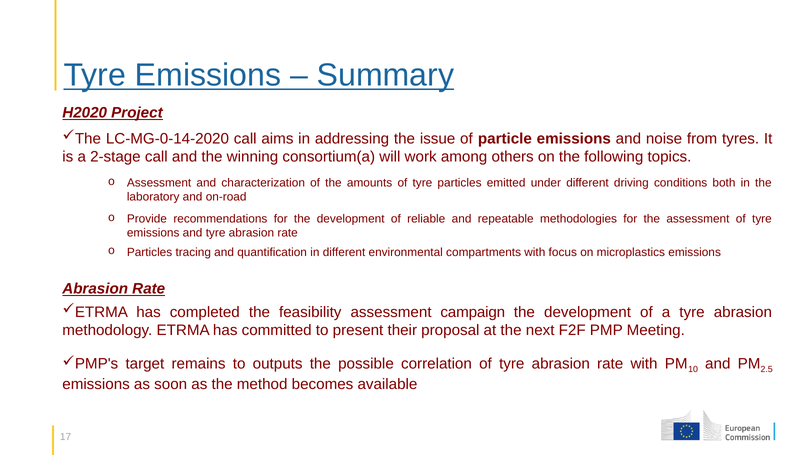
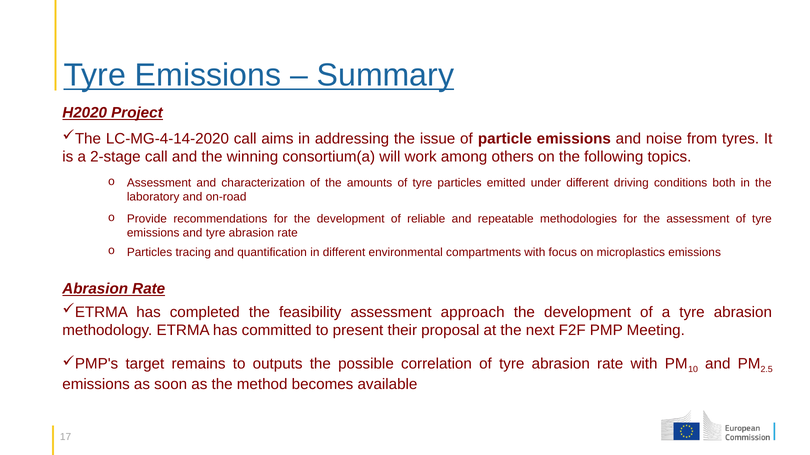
LC-MG-0-14-2020: LC-MG-0-14-2020 -> LC-MG-4-14-2020
campaign: campaign -> approach
